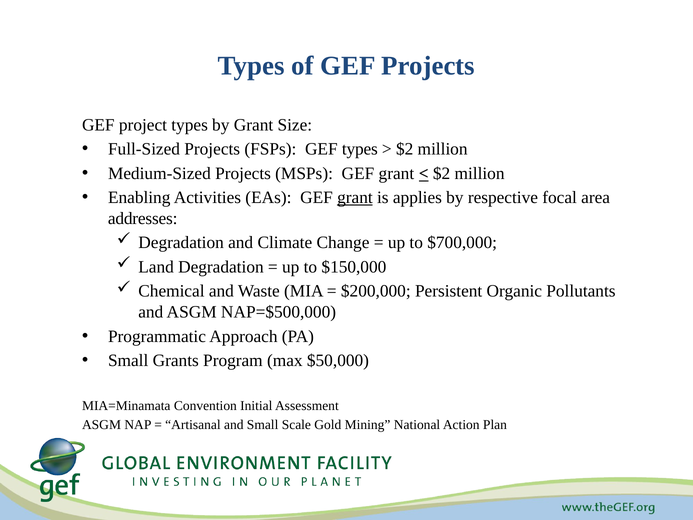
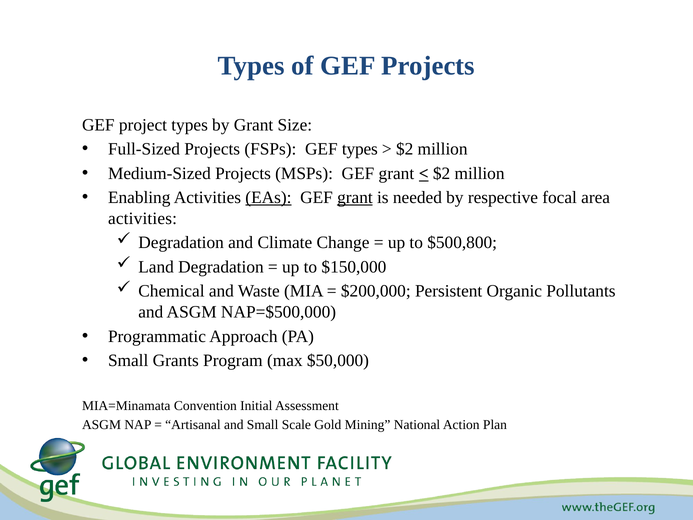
EAs underline: none -> present
applies: applies -> needed
addresses at (143, 218): addresses -> activities
$700,000: $700,000 -> $500,800
